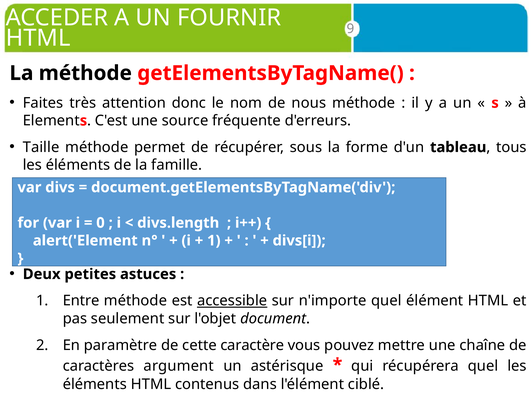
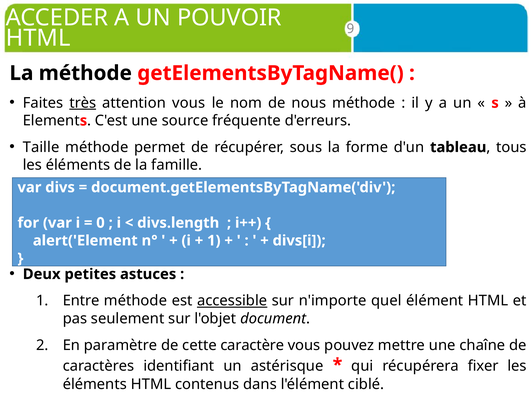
FOURNIR: FOURNIR -> POUVOIR
très underline: none -> present
attention donc: donc -> vous
argument: argument -> identifiant
récupérera quel: quel -> fixer
